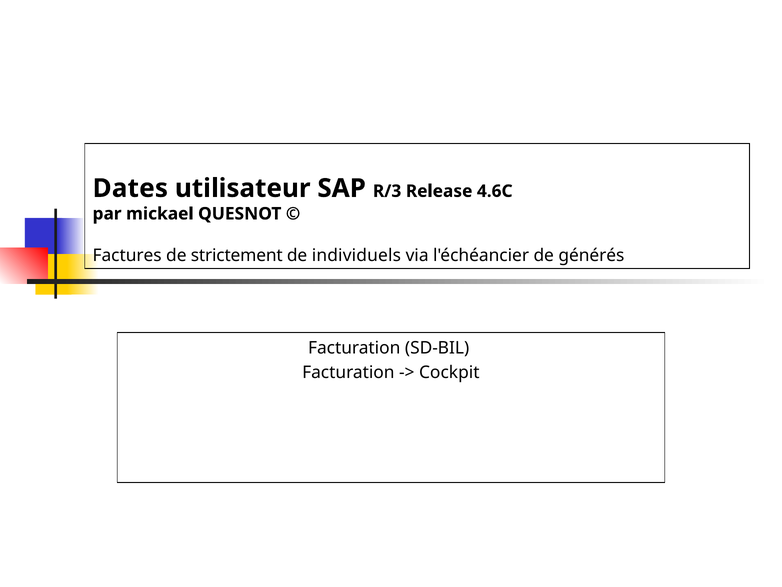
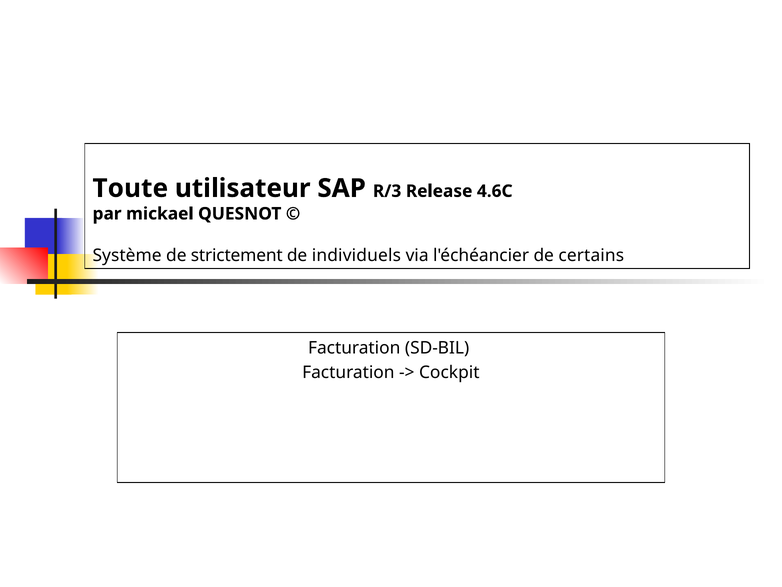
Dates: Dates -> Toute
Factures: Factures -> Système
générés: générés -> certains
